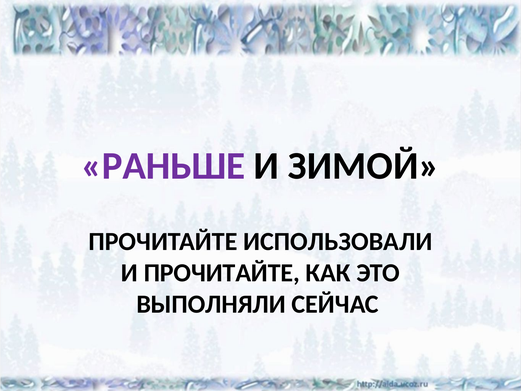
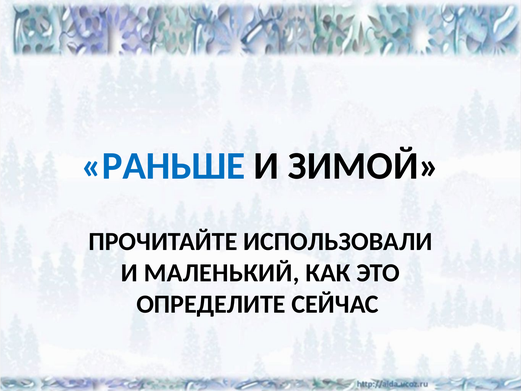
РАНЬШЕ colour: purple -> blue
И ПРОЧИТАЙТЕ: ПРОЧИТАЙТЕ -> МАЛЕНЬКИЙ
ВЫПОЛНЯЛИ: ВЫПОЛНЯЛИ -> ОПРЕДЕЛИТЕ
